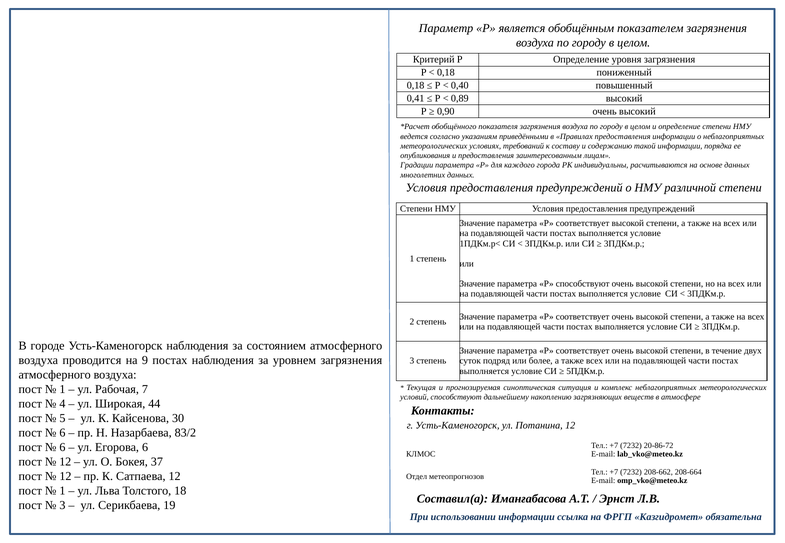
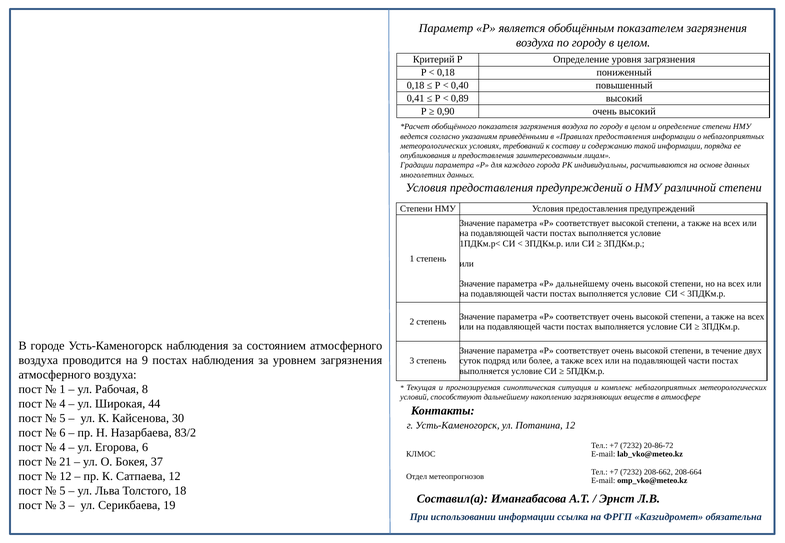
Р способствуют: способствуют -> дальнейшему
7: 7 -> 8
6 at (62, 448): 6 -> 4
12 at (65, 462): 12 -> 21
1 at (62, 491): 1 -> 5
